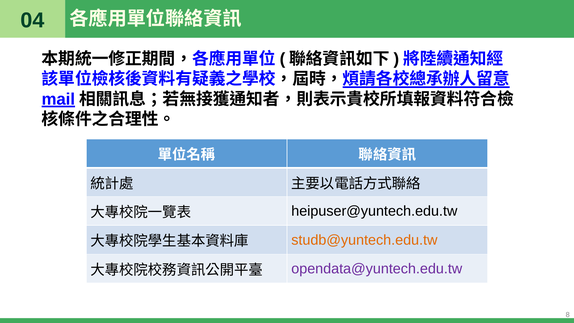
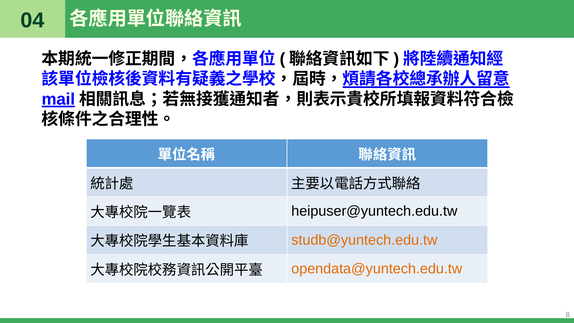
opendata@yuntech.edu.tw colour: purple -> orange
